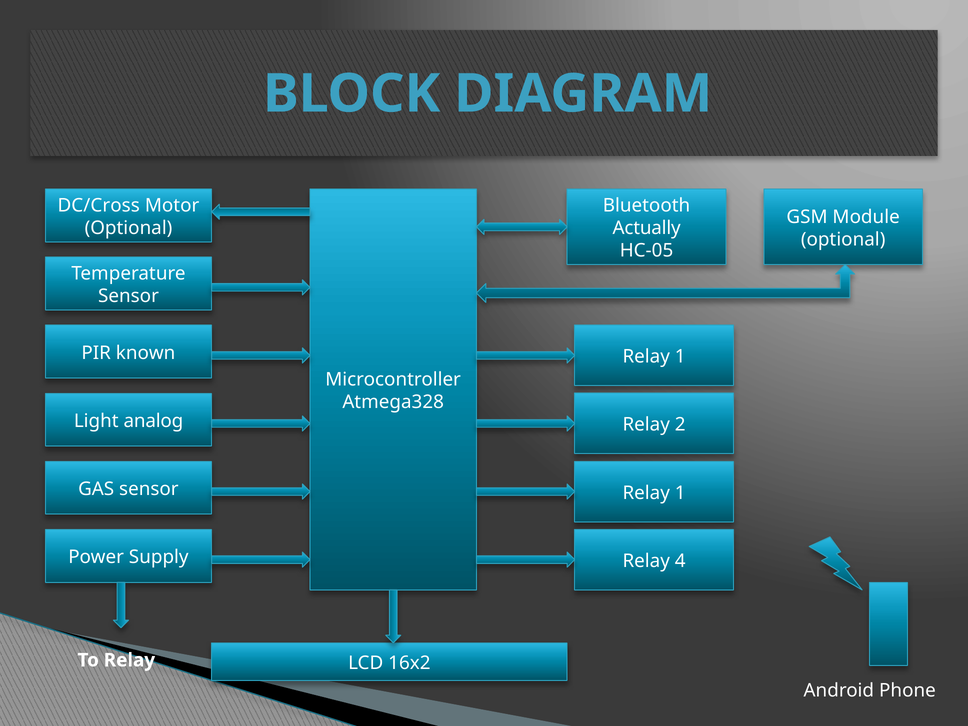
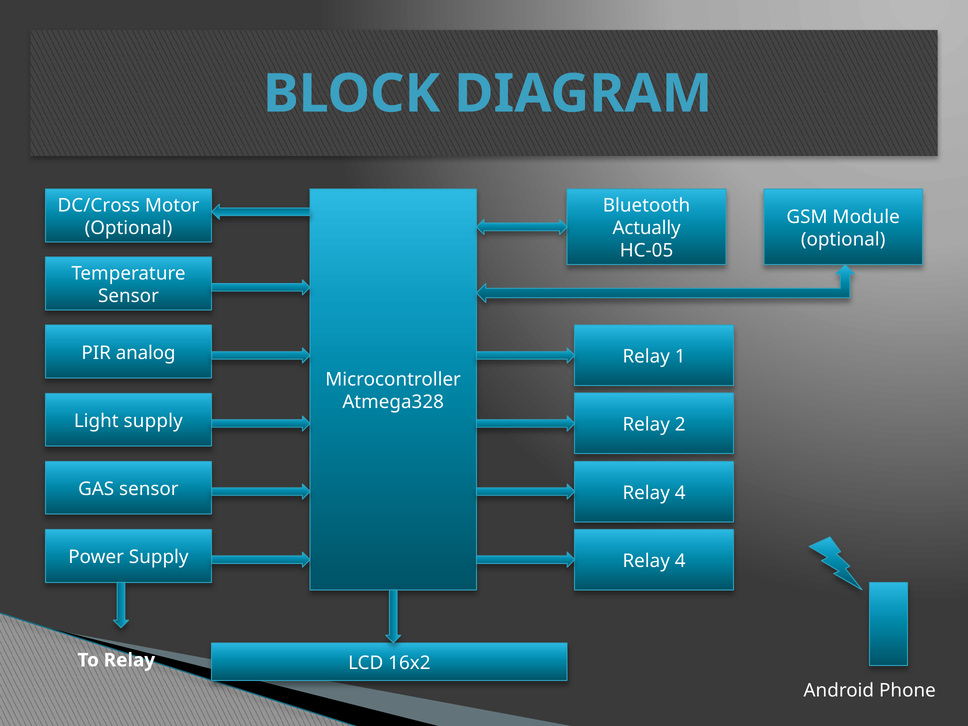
known: known -> analog
Light analog: analog -> supply
1 at (680, 493): 1 -> 4
